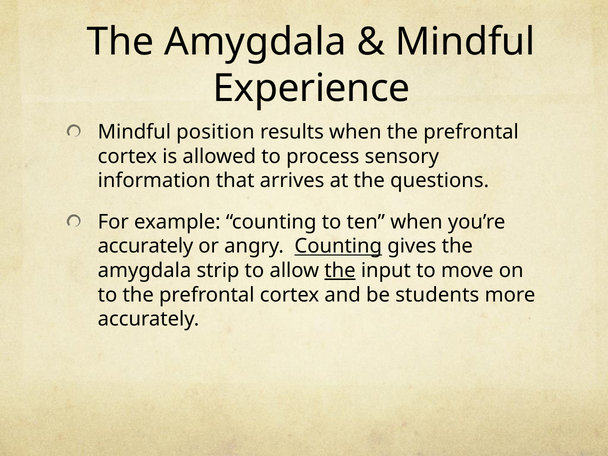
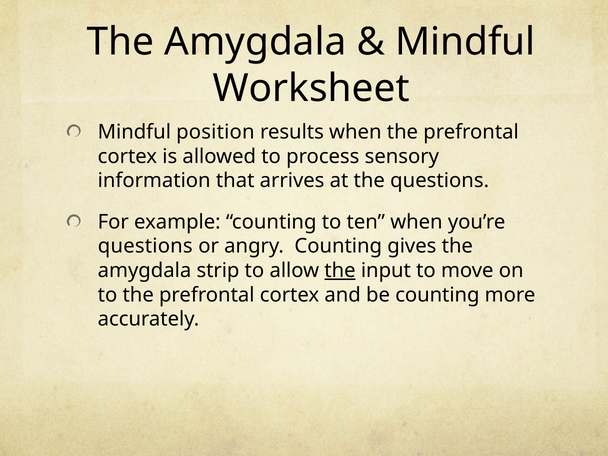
Experience: Experience -> Worksheet
accurately at (145, 246): accurately -> questions
Counting at (338, 246) underline: present -> none
be students: students -> counting
